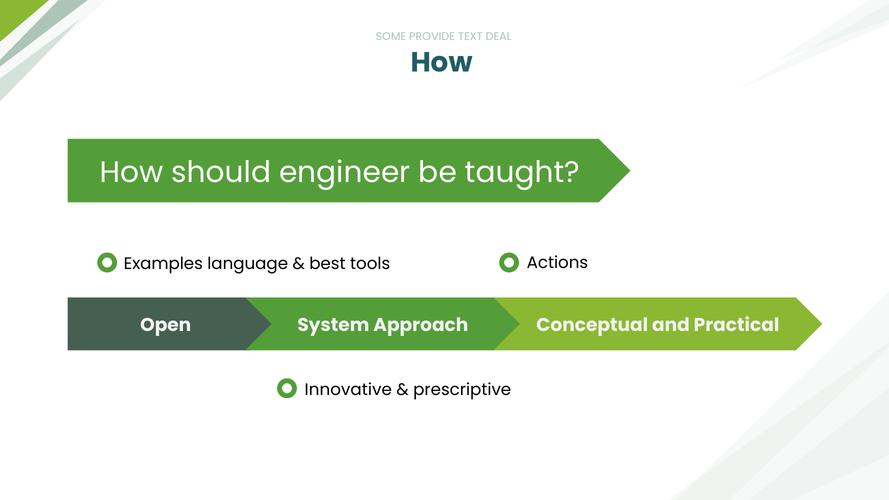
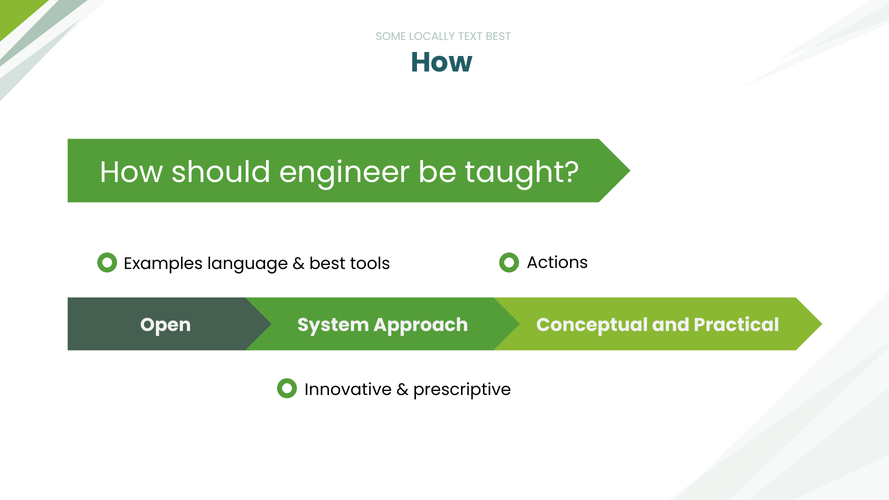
PROVIDE: PROVIDE -> LOCALLY
TEXT DEAL: DEAL -> BEST
